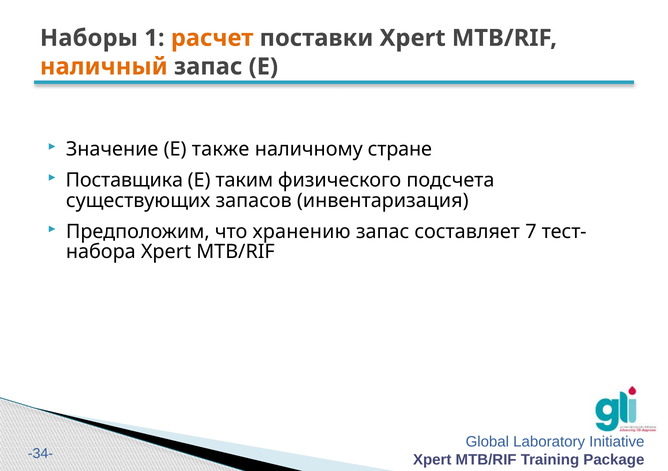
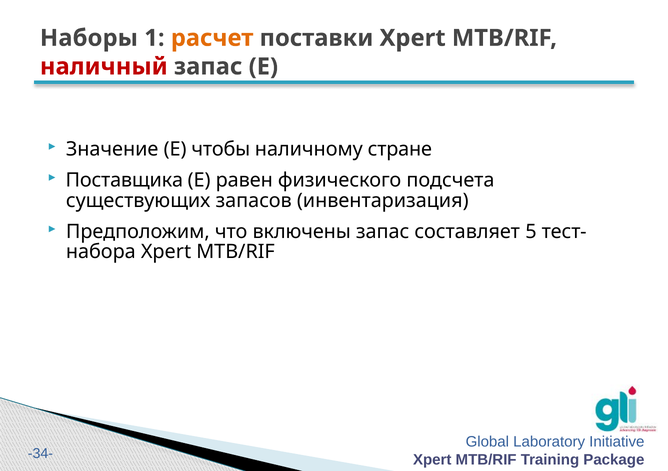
наличный colour: orange -> red
также: также -> чтобы
таким: таким -> равен
хранению: хранению -> включены
7: 7 -> 5
